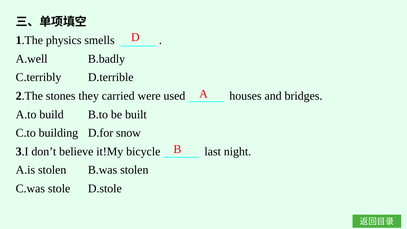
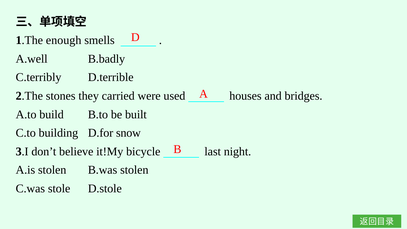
physics: physics -> enough
